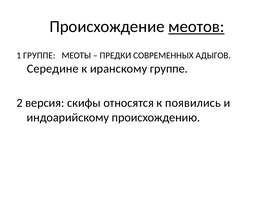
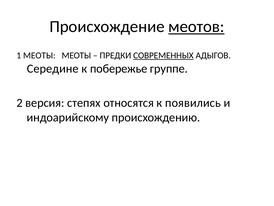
1 ГРУППЕ: ГРУППЕ -> МЕОТЫ
СОВРЕМЕННЫХ underline: none -> present
иранскому: иранскому -> побережье
скифы: скифы -> степях
